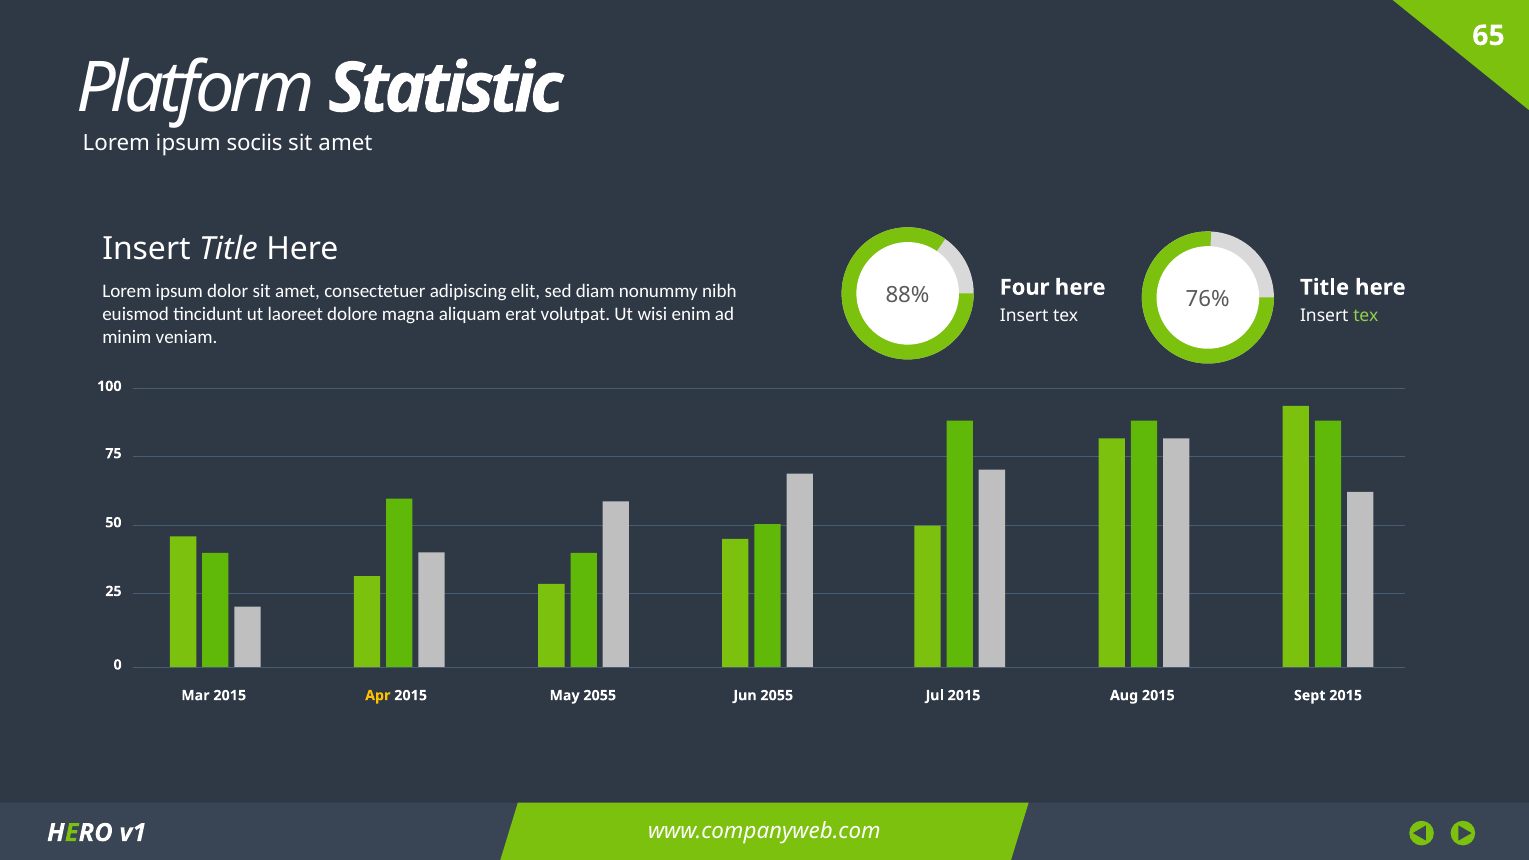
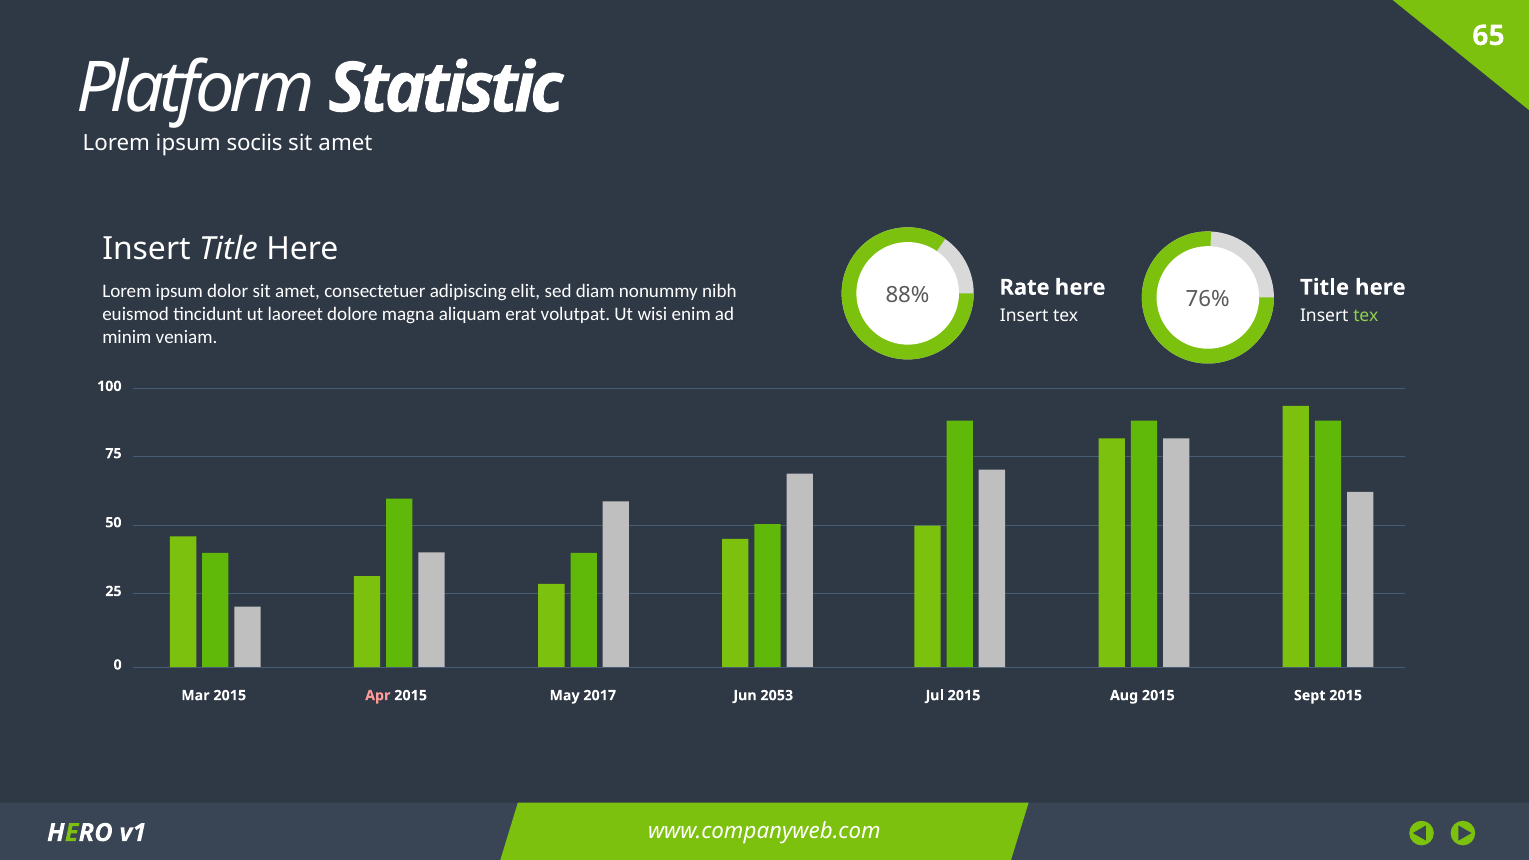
Four: Four -> Rate
Apr colour: yellow -> pink
May 2055: 2055 -> 2017
Jun 2055: 2055 -> 2053
